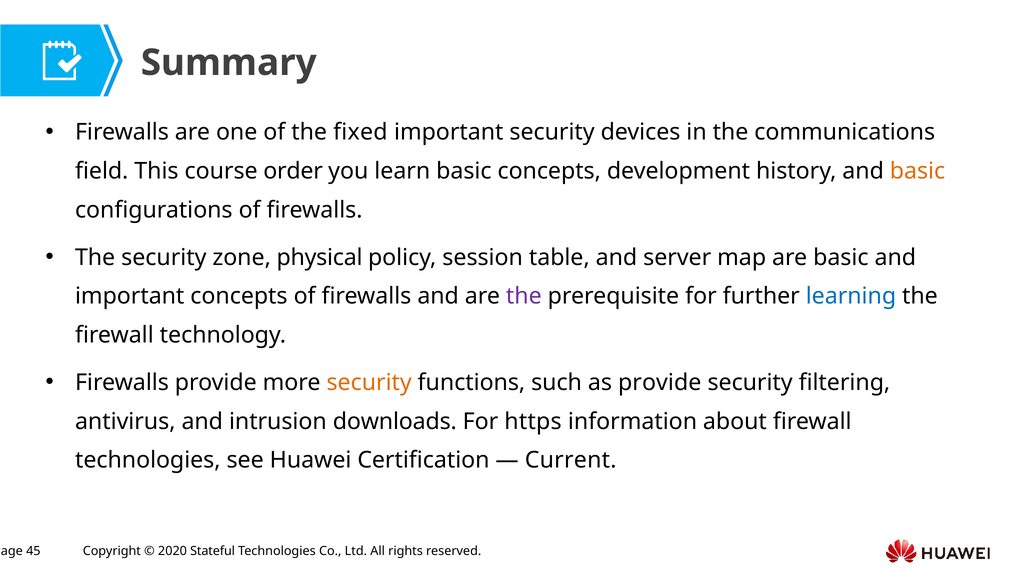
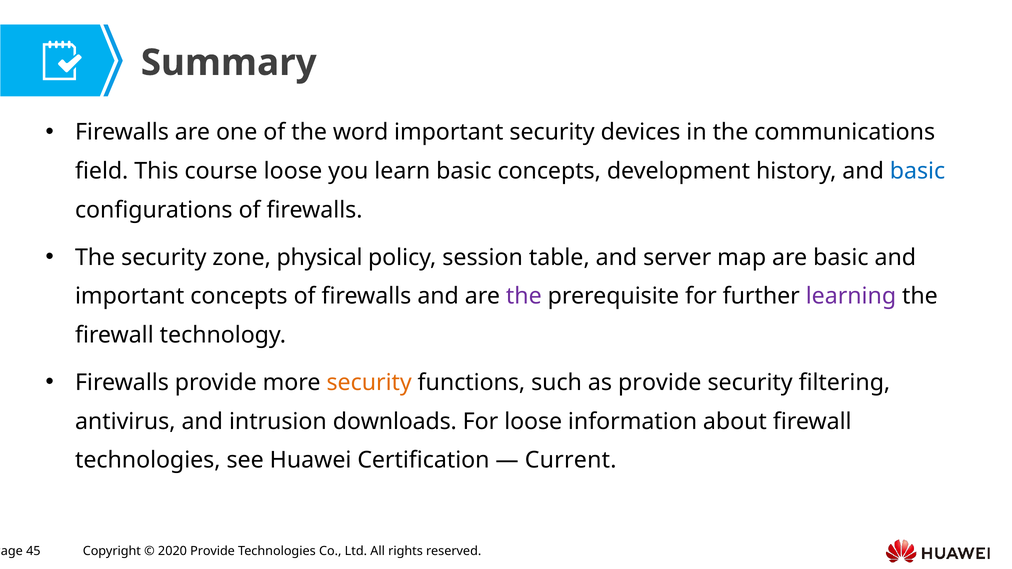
fixed: fixed -> word
course order: order -> loose
basic at (918, 171) colour: orange -> blue
learning colour: blue -> purple
For https: https -> loose
Stateful at (213, 551): Stateful -> Provide
